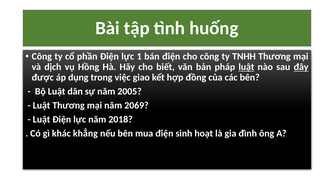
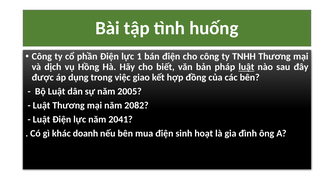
đây underline: present -> none
2069: 2069 -> 2082
2018: 2018 -> 2041
khẳng: khẳng -> doanh
